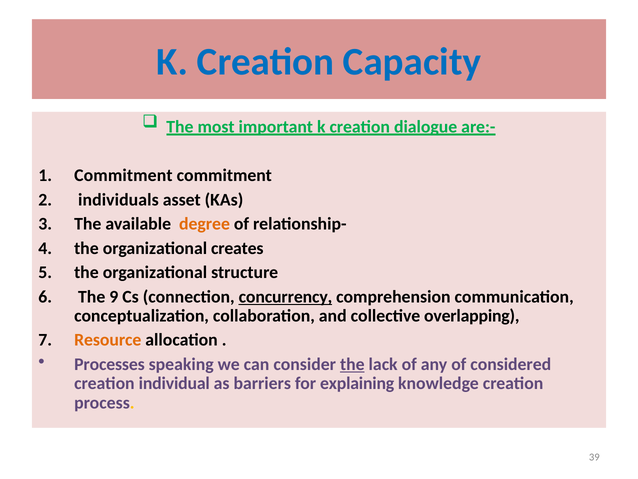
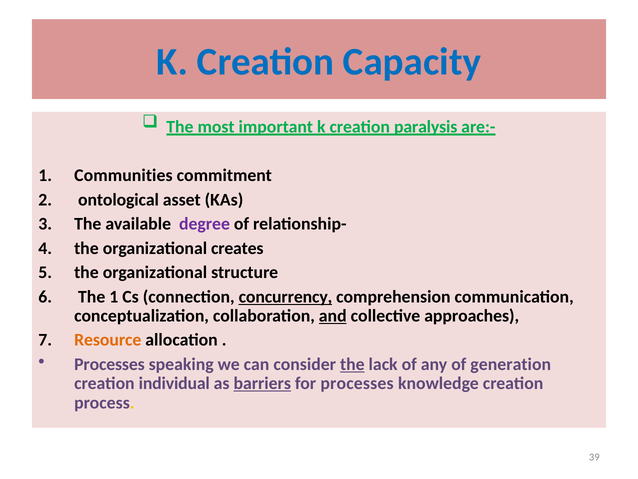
dialogue: dialogue -> paralysis
Commitment at (123, 175): Commitment -> Communities
individuals: individuals -> ontological
degree colour: orange -> purple
The 9: 9 -> 1
and underline: none -> present
overlapping: overlapping -> approaches
considered: considered -> generation
barriers underline: none -> present
for explaining: explaining -> processes
